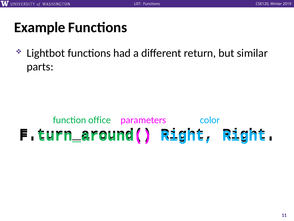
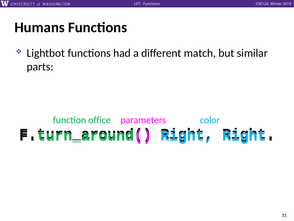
Example: Example -> Humans
return: return -> match
